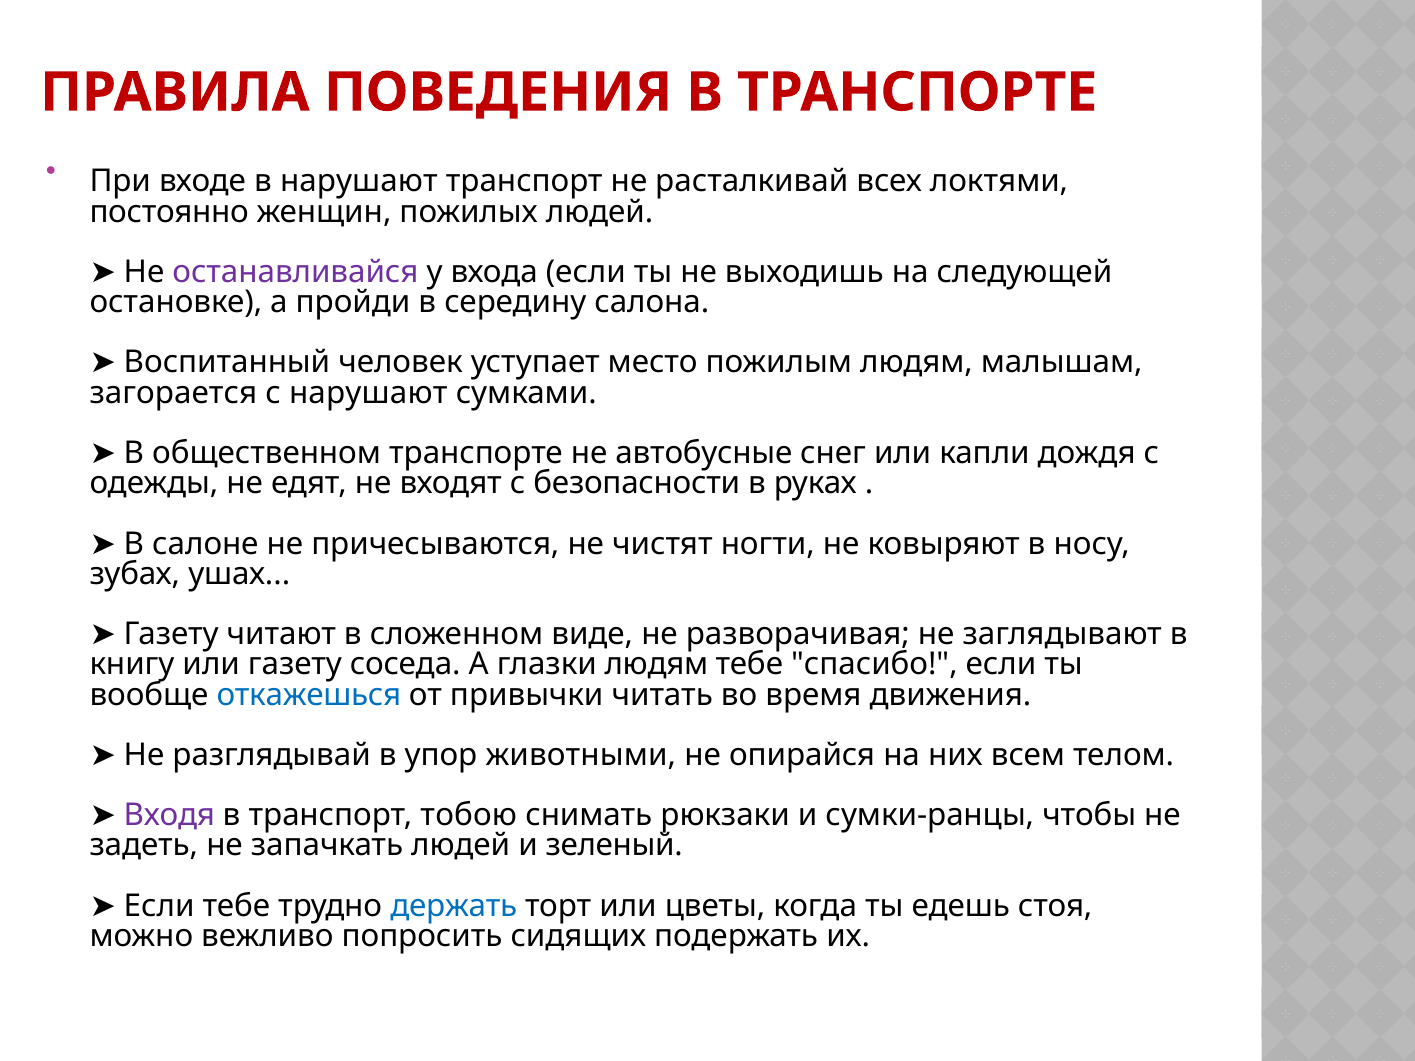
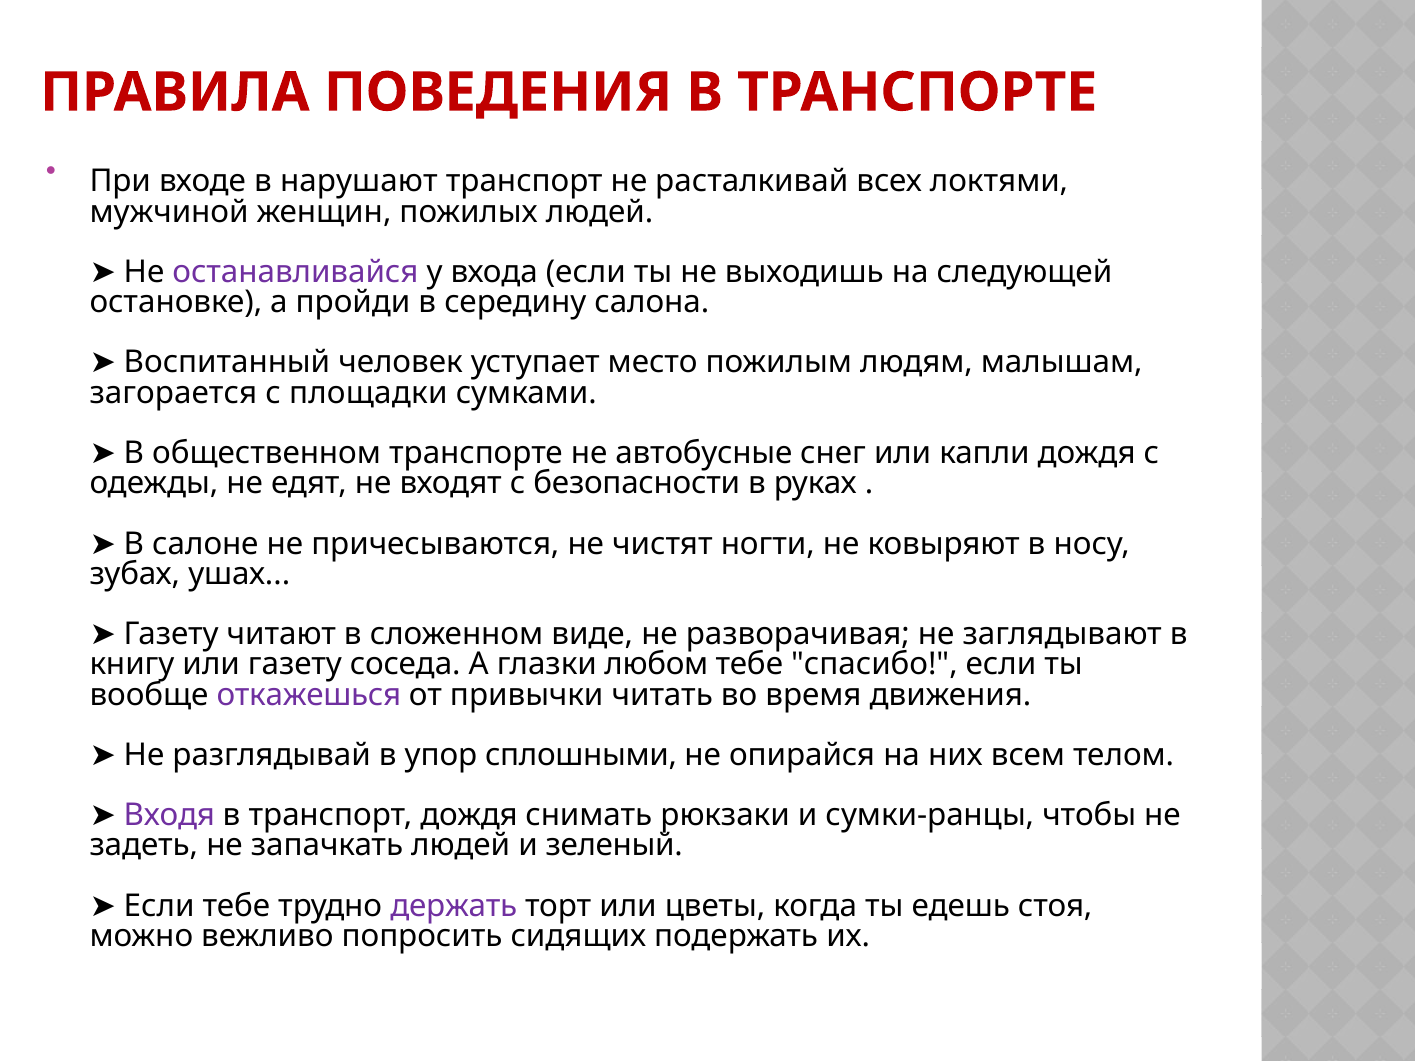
постоянно: постоянно -> мужчиной
с нарушают: нарушают -> площадки
глазки людям: людям -> любом
откажешься colour: blue -> purple
животными: животными -> сплошными
транспорт тобою: тобою -> дождя
держать colour: blue -> purple
